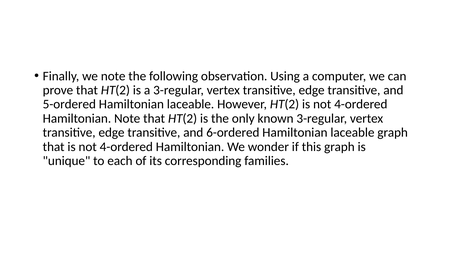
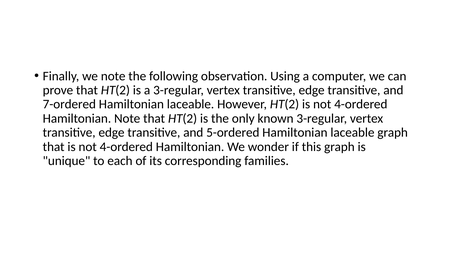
5-ordered: 5-ordered -> 7-ordered
6-ordered: 6-ordered -> 5-ordered
